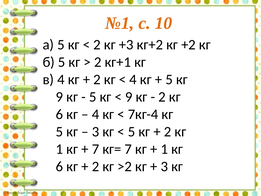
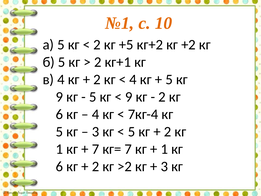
+3: +3 -> +5
